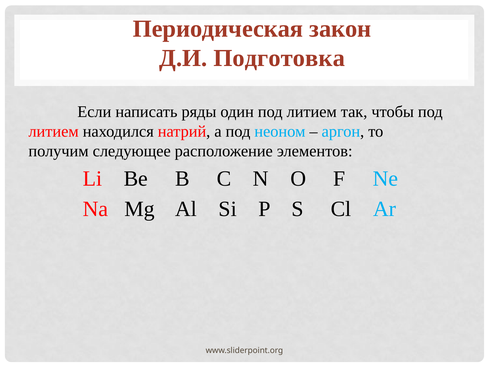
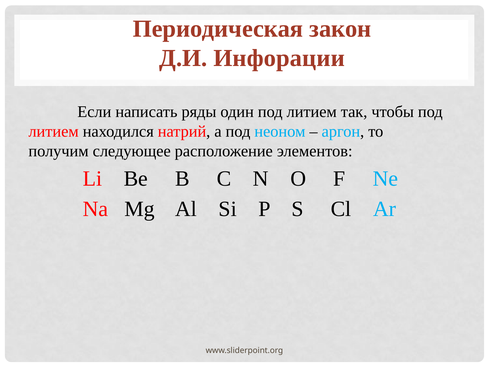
Подготовка: Подготовка -> Инфорации
